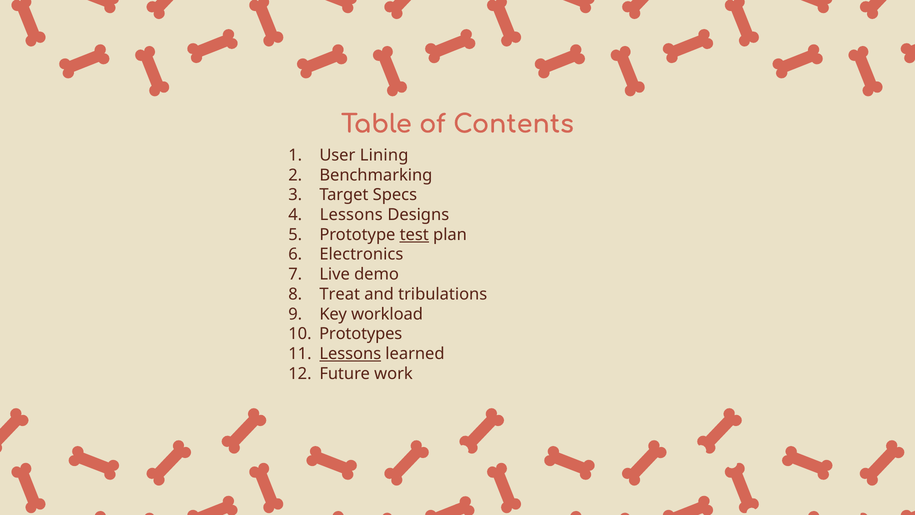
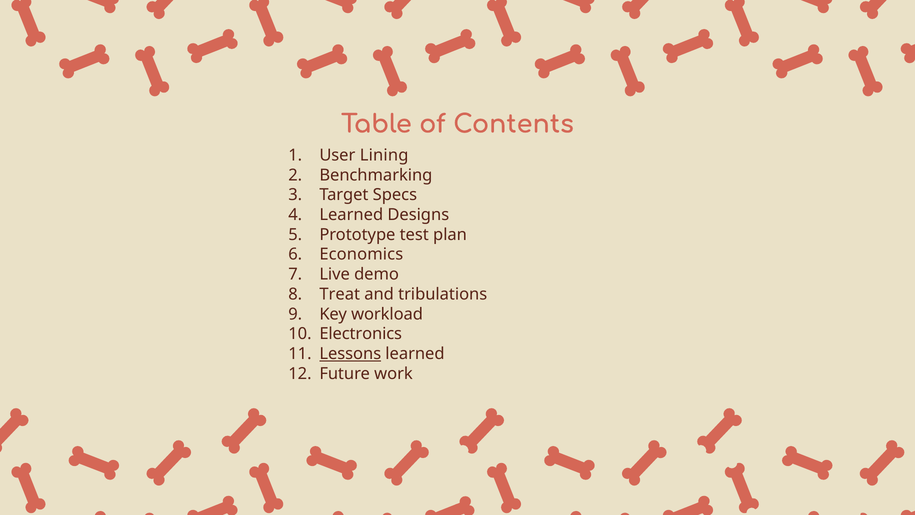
Lessons at (351, 215): Lessons -> Learned
test underline: present -> none
Electronics: Electronics -> Economics
Prototypes: Prototypes -> Electronics
